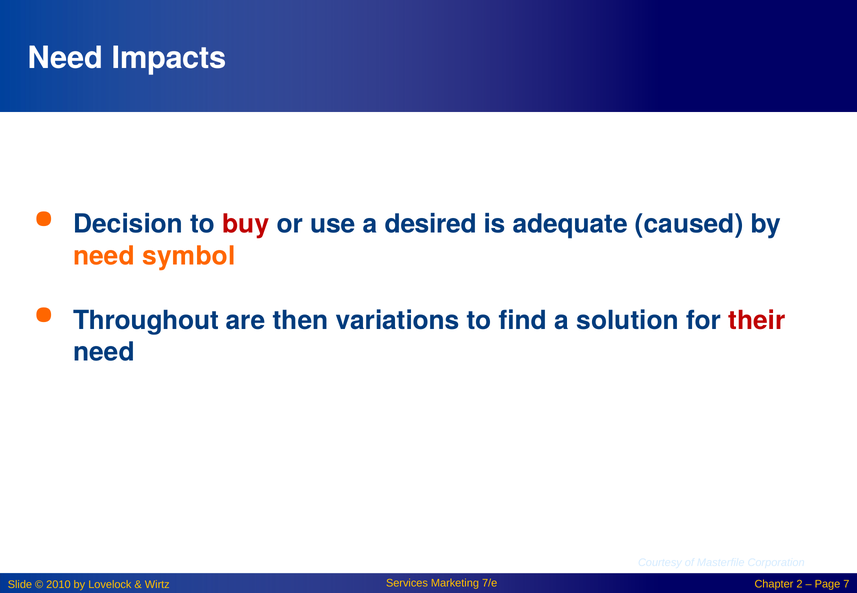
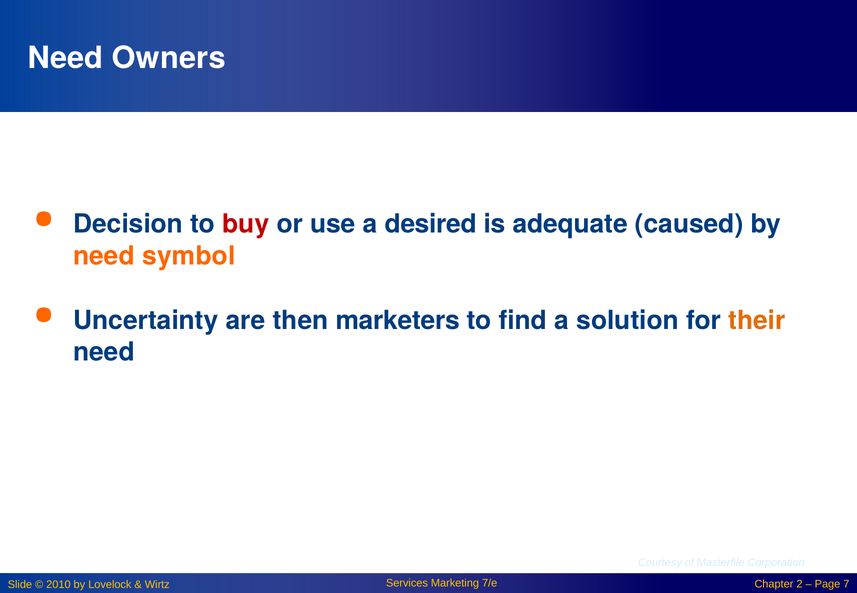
Impacts: Impacts -> Owners
Throughout: Throughout -> Uncertainty
variations: variations -> marketers
their colour: red -> orange
